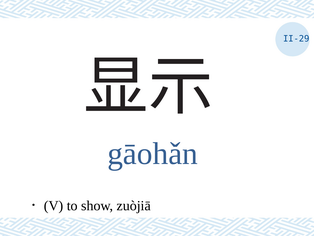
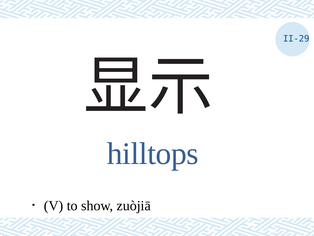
gāohǎn: gāohǎn -> hilltops
